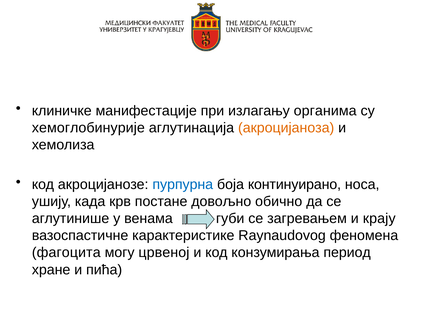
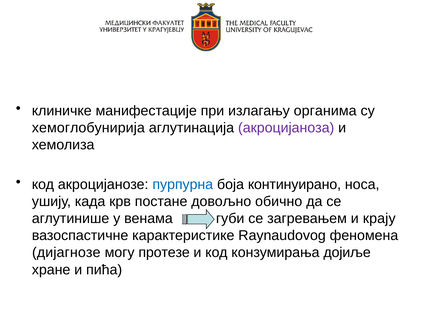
хемоглобинурије: хемоглобинурије -> хемоглобунирија
акроцијаноза colour: orange -> purple
фагоцита: фагоцита -> дијaгнoзe
црвеној: црвеној -> протезе
период: период -> дојиље
